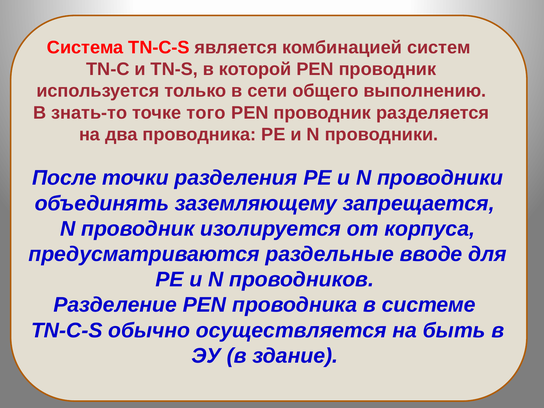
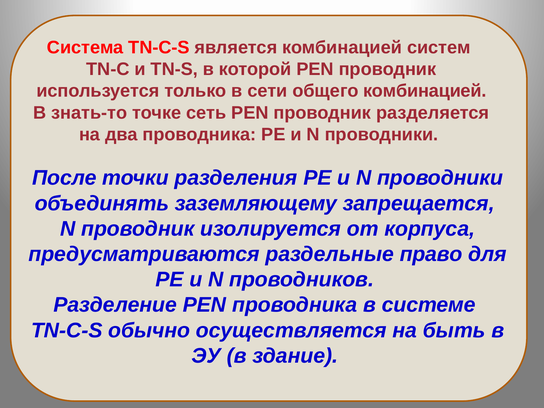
общего выполнению: выполнению -> комбинацией
того: того -> сеть
вводе: вводе -> право
